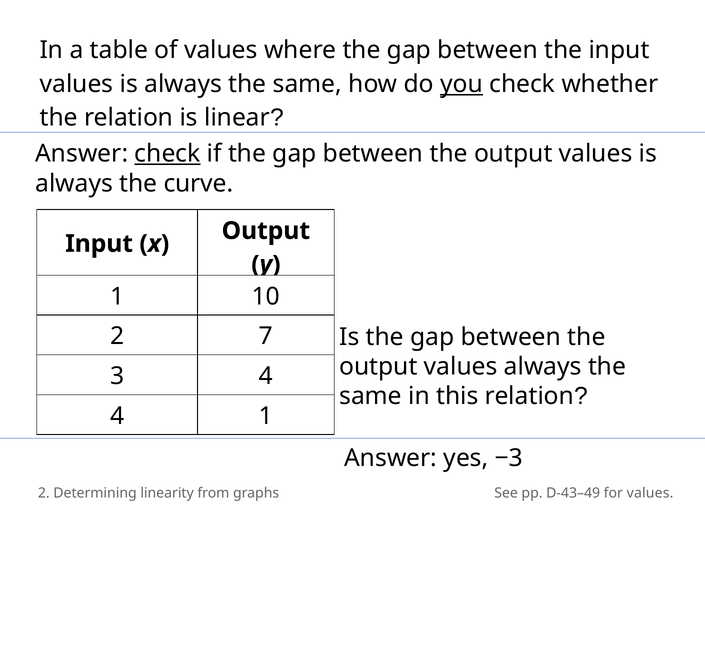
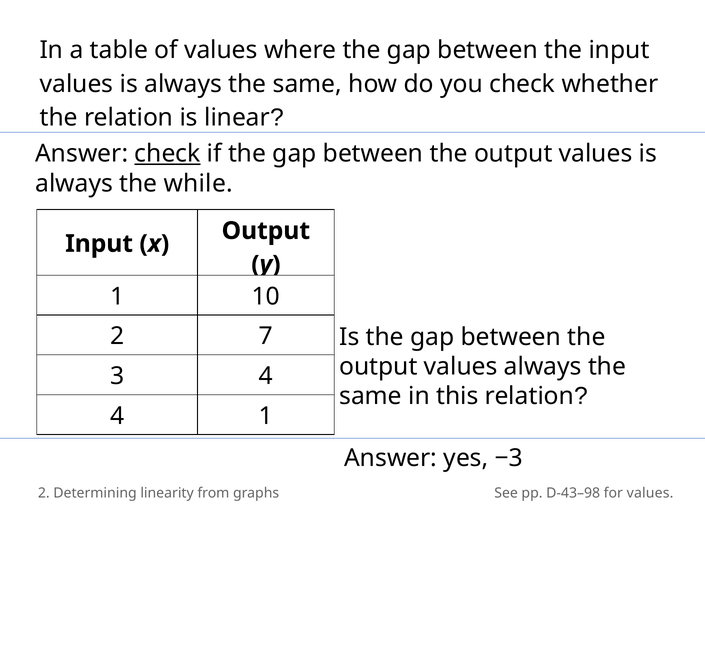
you underline: present -> none
curve: curve -> while
D-43–49: D-43–49 -> D-43–98
